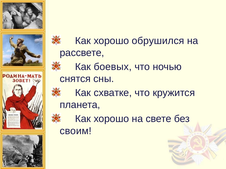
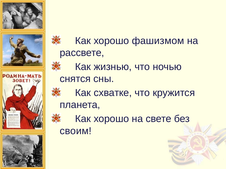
обрушился: обрушился -> фашизмом
боевых: боевых -> жизнью
